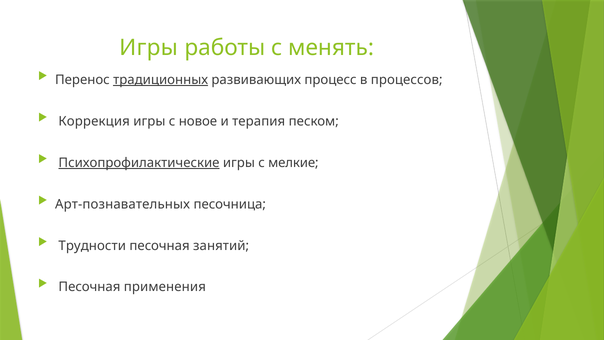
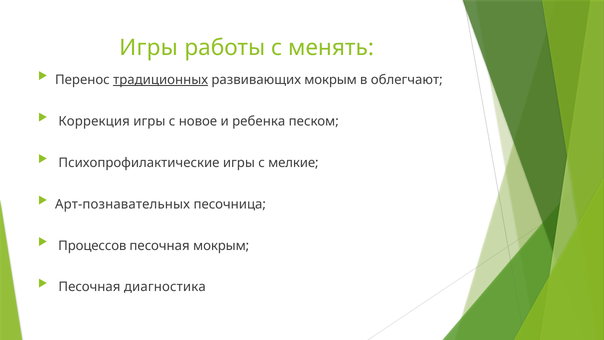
развивающих процесс: процесс -> мокрым
процессов: процессов -> облегчают
терапия: терапия -> ребенка
Психопрофилактические underline: present -> none
Трудности: Трудности -> Процессов
песочная занятий: занятий -> мокрым
применения: применения -> диагностика
